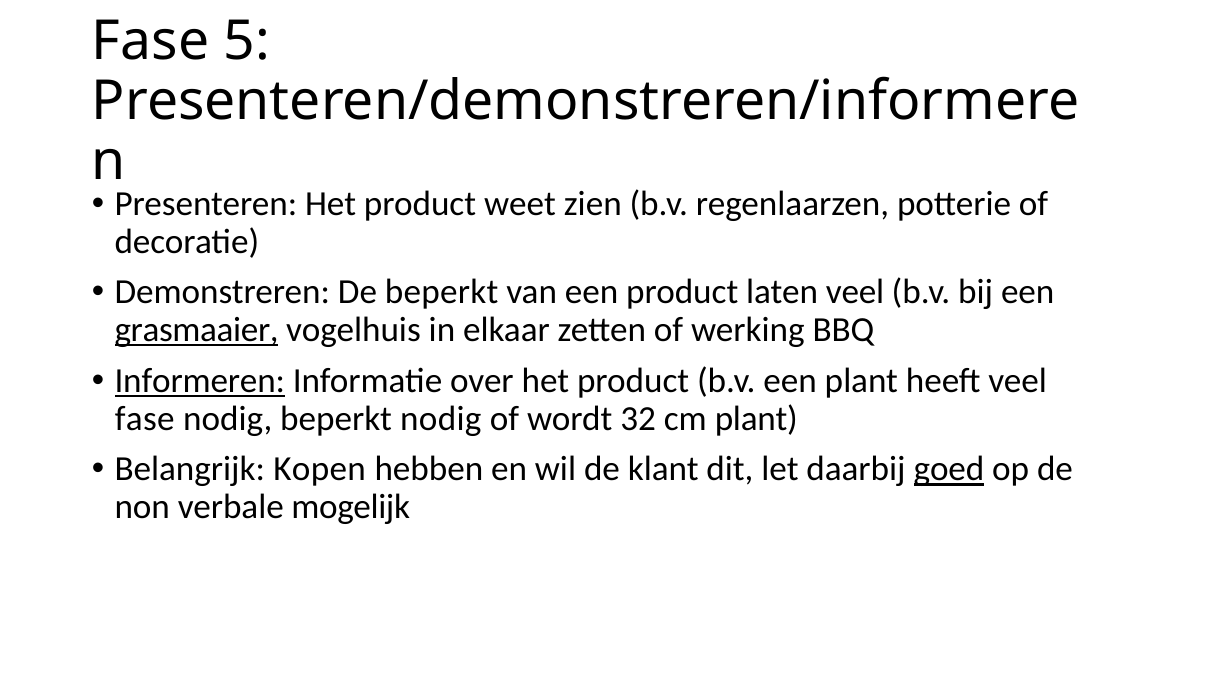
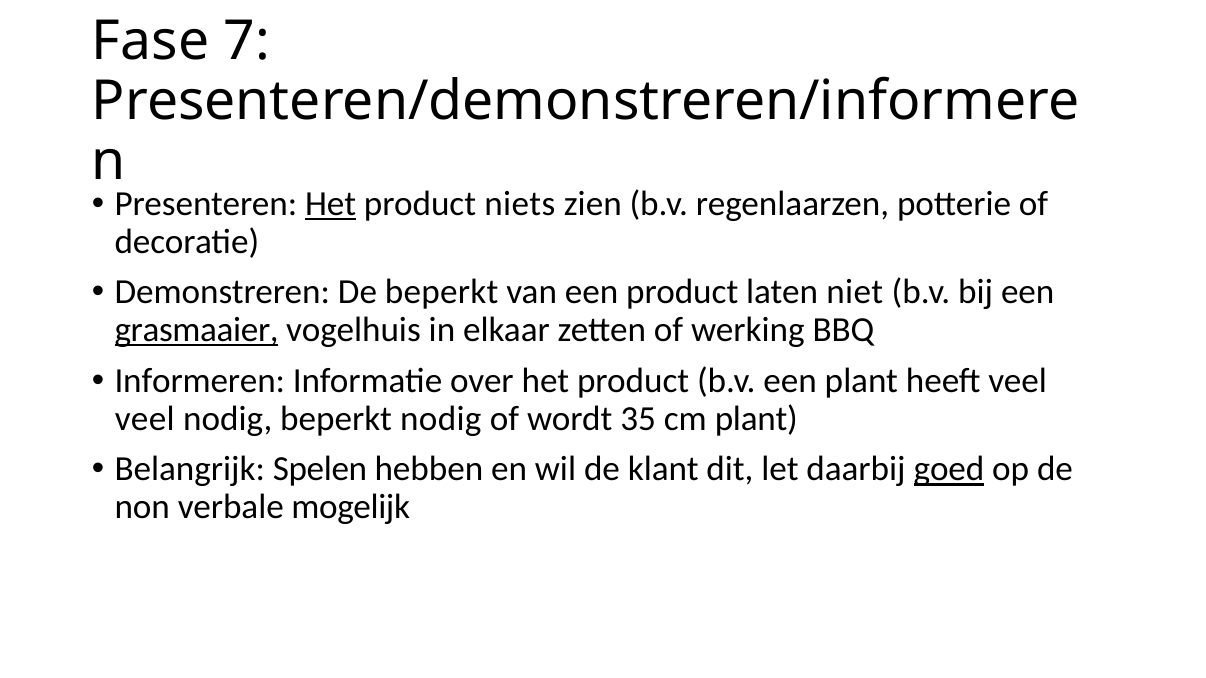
5: 5 -> 7
Het at (331, 204) underline: none -> present
weet: weet -> niets
laten veel: veel -> niet
Informeren underline: present -> none
fase at (145, 419): fase -> veel
32: 32 -> 35
Kopen: Kopen -> Spelen
